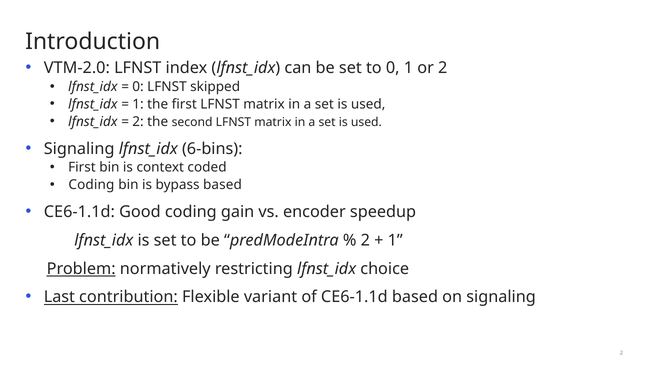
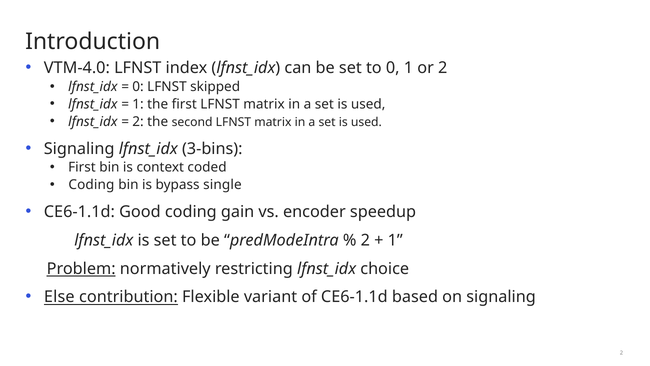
VTM-2.0: VTM-2.0 -> VTM-4.0
6-bins: 6-bins -> 3-bins
bypass based: based -> single
Last: Last -> Else
